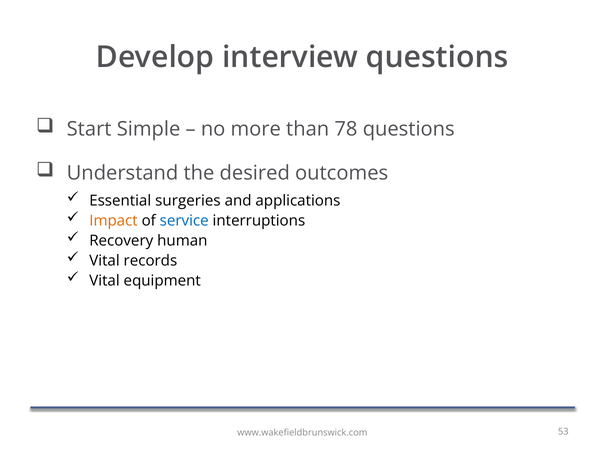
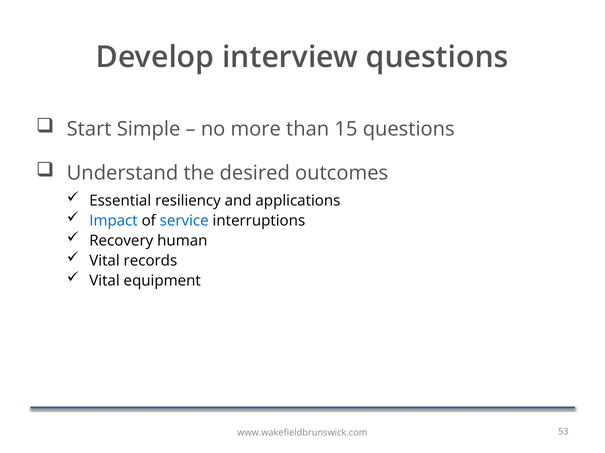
78: 78 -> 15
surgeries: surgeries -> resiliency
Impact colour: orange -> blue
